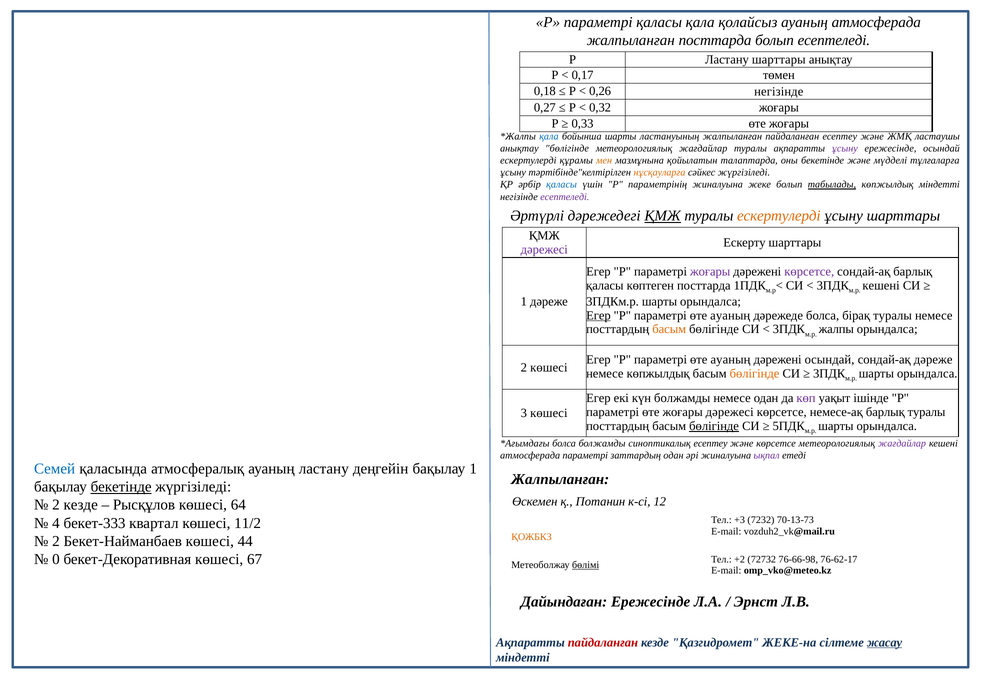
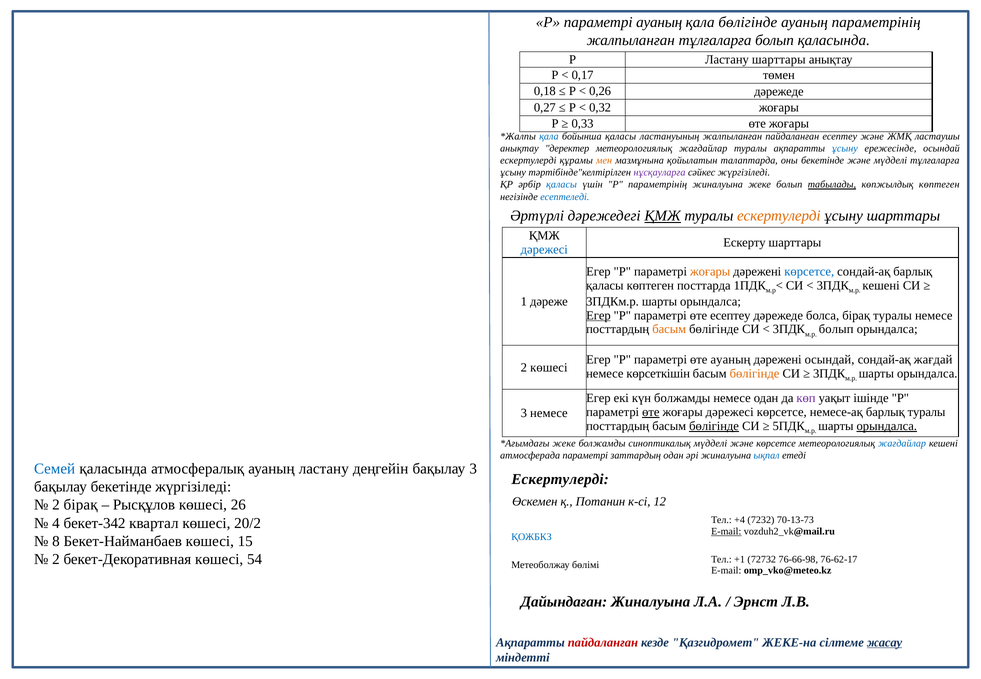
параметрі қаласы: қаласы -> ауаның
қала қолайсыз: қолайсыз -> бөлігінде
ауаның атмосферада: атмосферада -> параметрінің
жалпыланған посттарда: посттарда -> тұлғаларға
болып есептеледі: есептеледі -> қаласында
0,26 негізінде: негізінде -> дәрежеде
бойынша шарты: шарты -> қаласы
анықтау бөлігінде: бөлігінде -> деректер
ұсыну at (845, 149) colour: purple -> blue
нұсқауларға colour: orange -> purple
көпжылдық міндетті: міндетті -> көптеген
есептеледі at (565, 197) colour: purple -> blue
дәрежесі at (544, 249) colour: purple -> blue
жоғары at (710, 272) colour: purple -> orange
көрсетсе at (809, 272) colour: purple -> blue
P параметрі өте ауаның: ауаның -> есептеу
жалпы at (836, 329): жалпы -> болып
сондай-ақ дәреже: дәреже -> жағдай
немесе көпжылдық: көпжылдық -> көрсеткішін
өте at (651, 412) underline: none -> present
3 көшесі: көшесі -> немесе
орындалса at (887, 426) underline: none -> present
болса at (564, 443): болса -> жеке
синоптикалық есептеу: есептеу -> мүдделі
жағдайлар at (902, 443) colour: purple -> blue
ықпал colour: purple -> blue
бақылау 1: 1 -> 3
Жалпыланған at (560, 479): Жалпыланған -> Ескертулерді
бекетінде at (121, 487) underline: present -> none
2 кезде: кезде -> бірақ
64: 64 -> 26
+3: +3 -> +4
бекет-333: бекет-333 -> бекет-342
11/2: 11/2 -> 20/2
E-mail at (726, 531) underline: none -> present
ҚОЖБКЗ colour: orange -> blue
2 at (56, 541): 2 -> 8
44: 44 -> 15
0 at (56, 559): 0 -> 2
67: 67 -> 54
+2: +2 -> +1
бөлімі underline: present -> none
Дайындаған Ережесінде: Ережесінде -> Жиналуына
